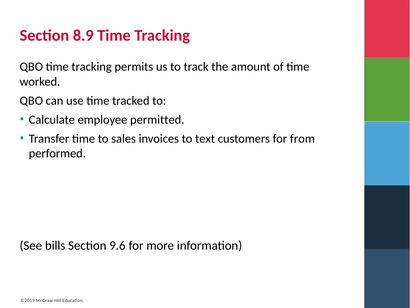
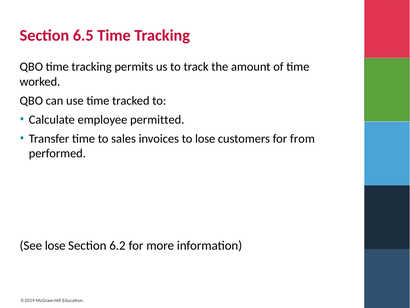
8.9: 8.9 -> 6.5
to text: text -> lose
See bills: bills -> lose
9.6: 9.6 -> 6.2
